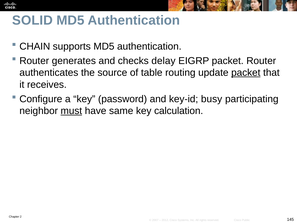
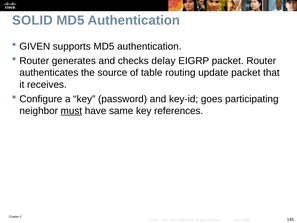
CHAIN: CHAIN -> GIVEN
packet at (246, 73) underline: present -> none
busy: busy -> goes
calculation: calculation -> references
